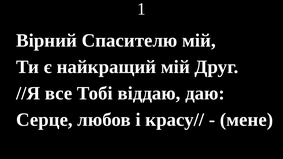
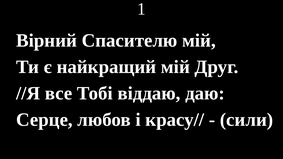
мене: мене -> сили
